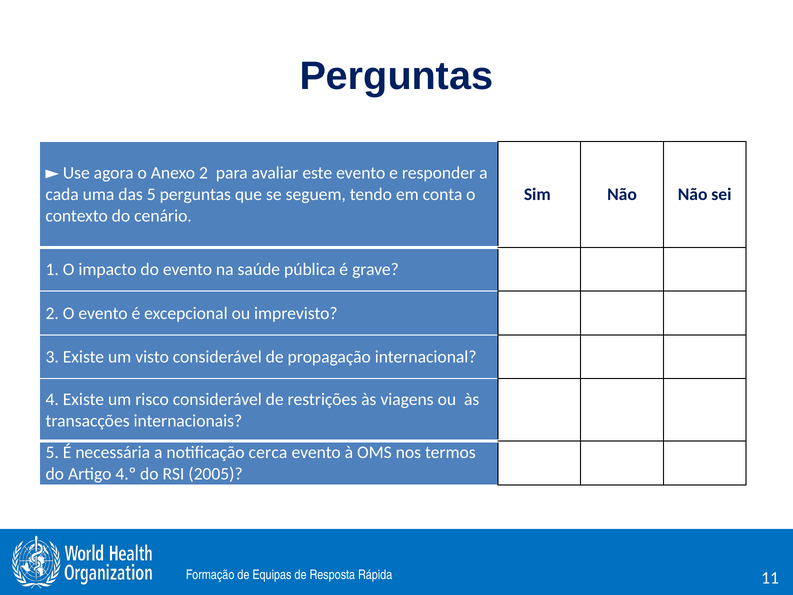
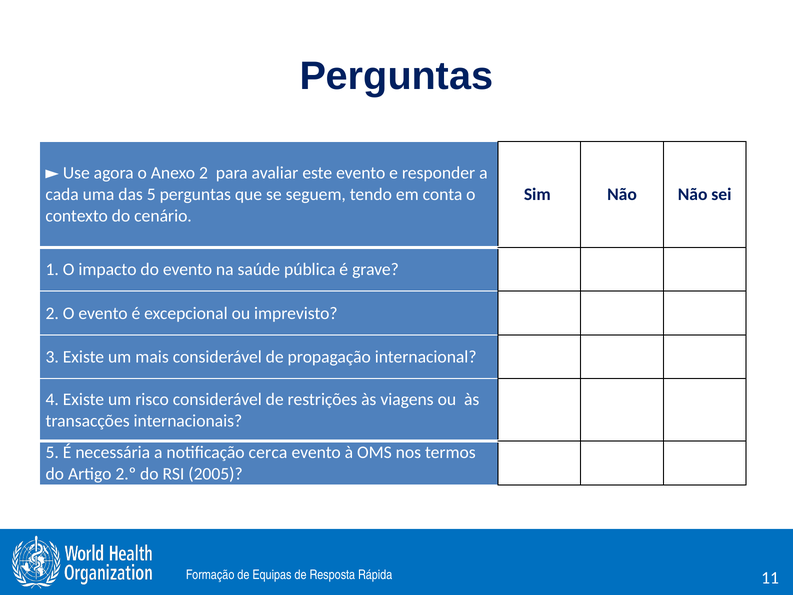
visto: visto -> mais
4.º: 4.º -> 2.º
